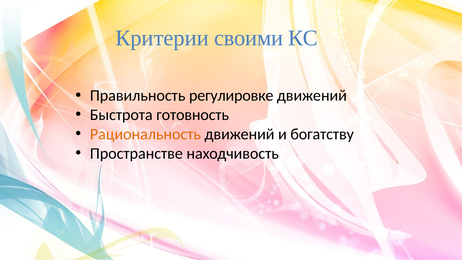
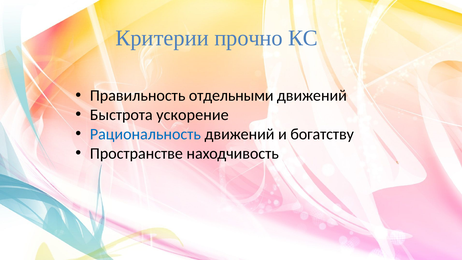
своими: своими -> прочно
регулировке: регулировке -> отдельными
готовность: готовность -> ускорение
Рациональность colour: orange -> blue
